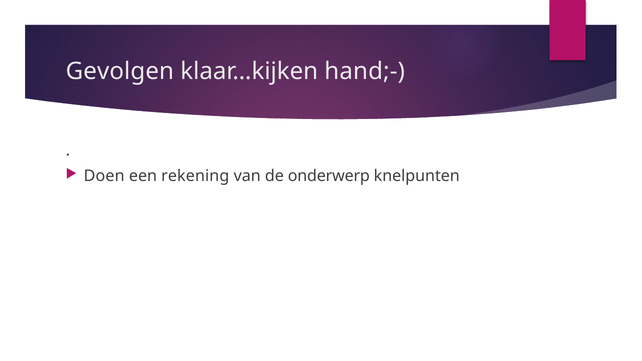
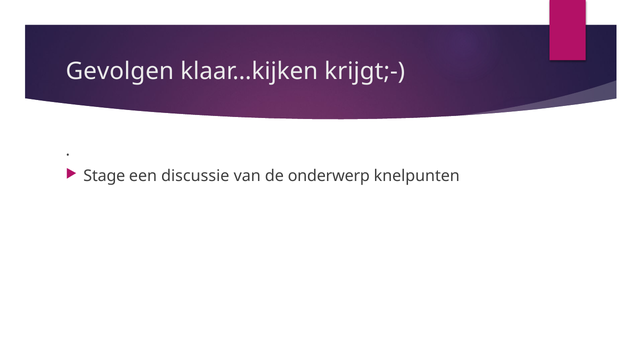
hand;-: hand;- -> krijgt;-
Doen: Doen -> Stage
rekening: rekening -> discussie
